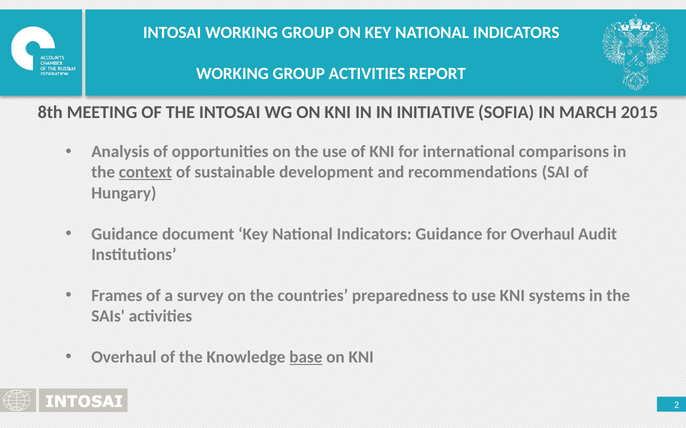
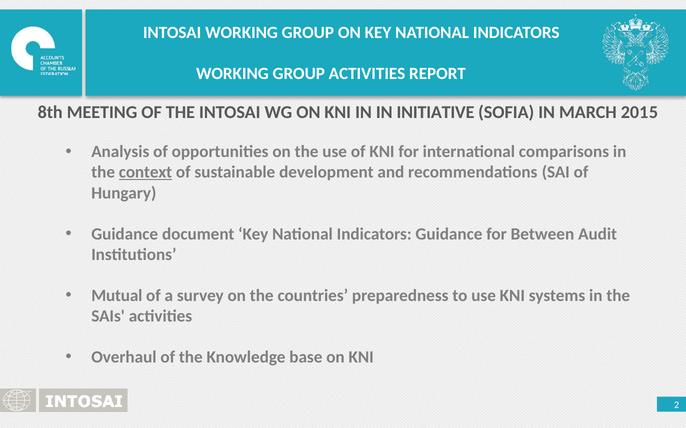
for Overhaul: Overhaul -> Between
Frames: Frames -> Mutual
base underline: present -> none
